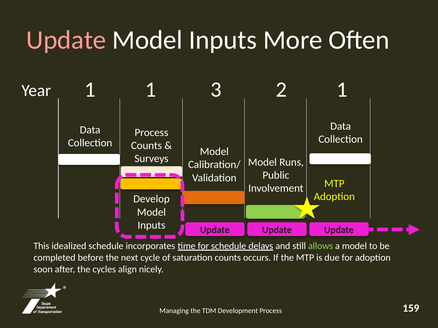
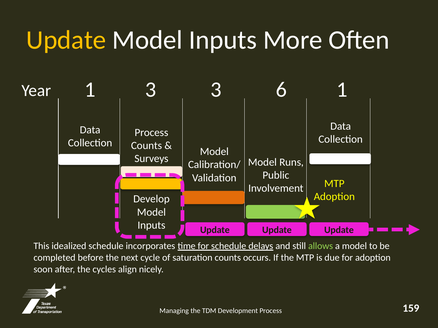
Update at (66, 40) colour: pink -> yellow
1 1: 1 -> 3
2: 2 -> 6
